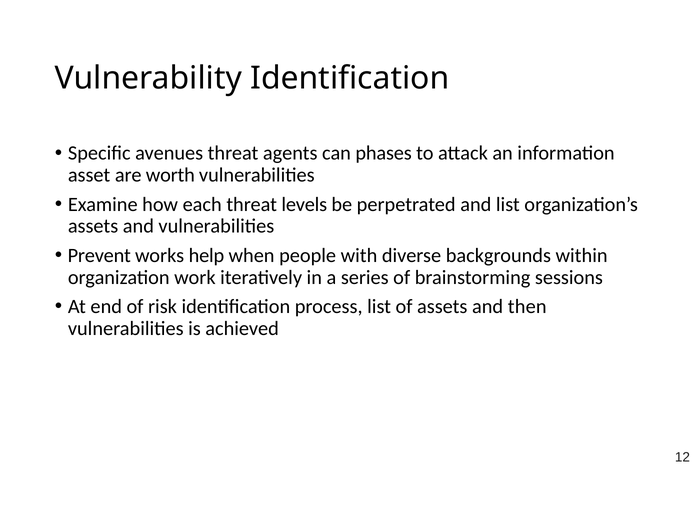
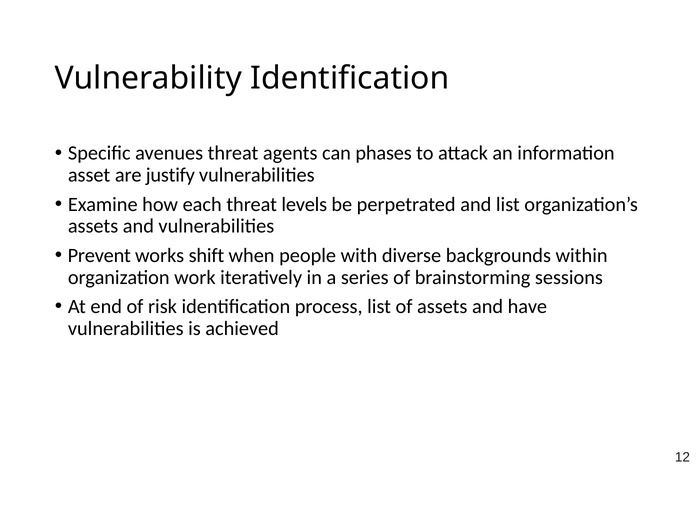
worth: worth -> justify
help: help -> shift
then: then -> have
